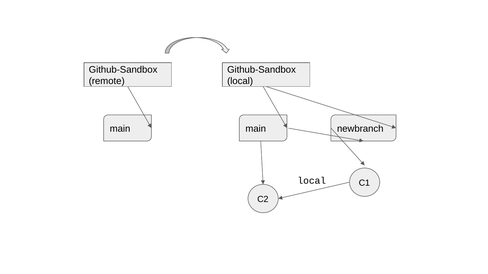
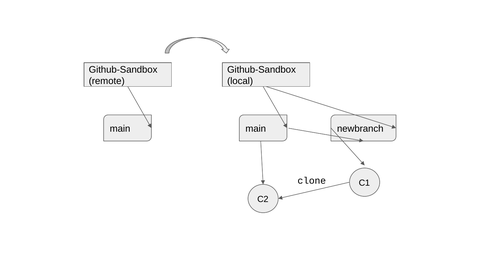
local at (312, 181): local -> clone
